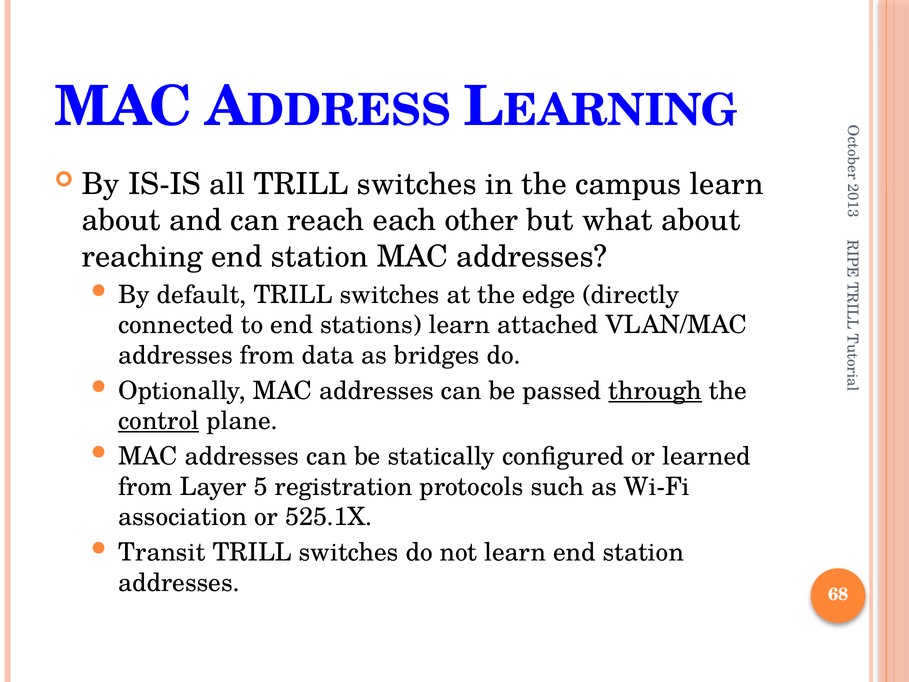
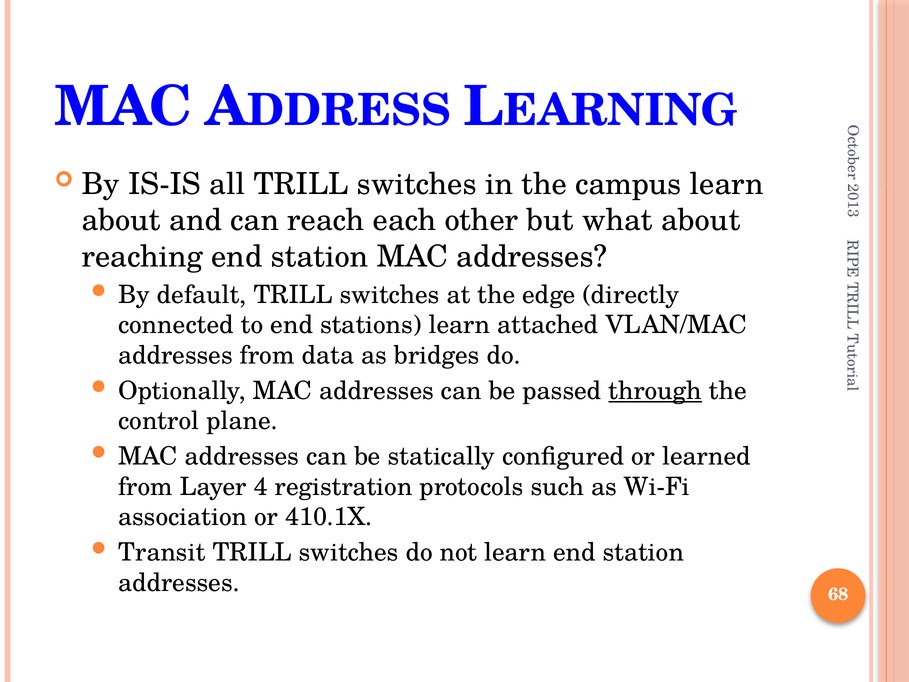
control underline: present -> none
5: 5 -> 4
525.1X: 525.1X -> 410.1X
